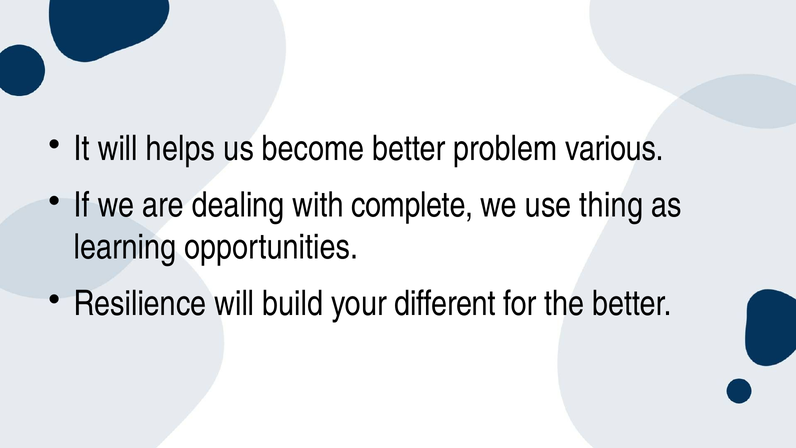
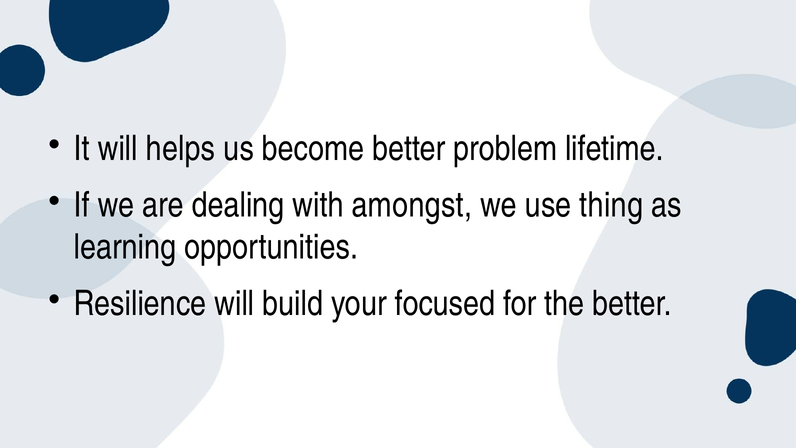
various: various -> lifetime
complete: complete -> amongst
different: different -> focused
